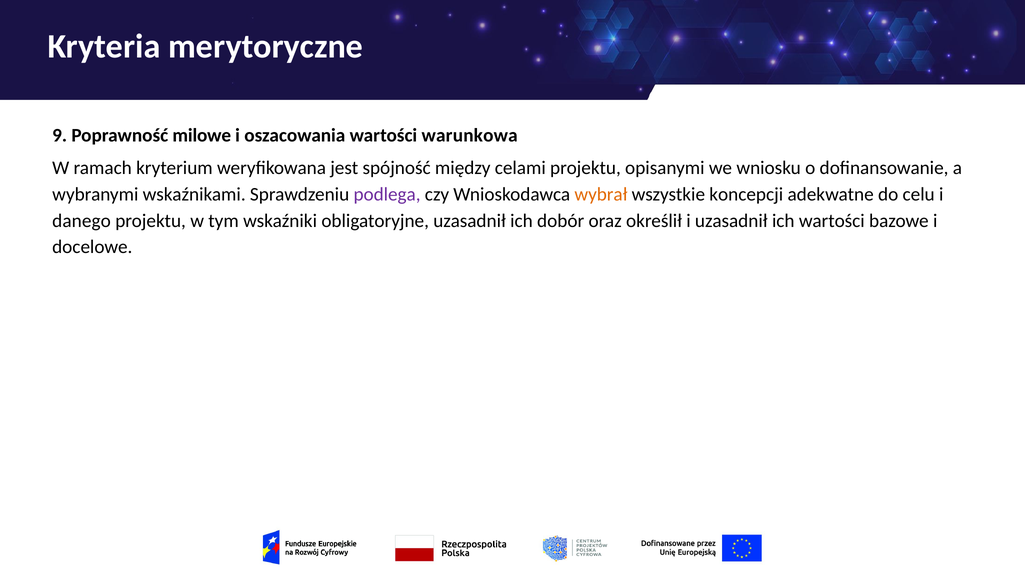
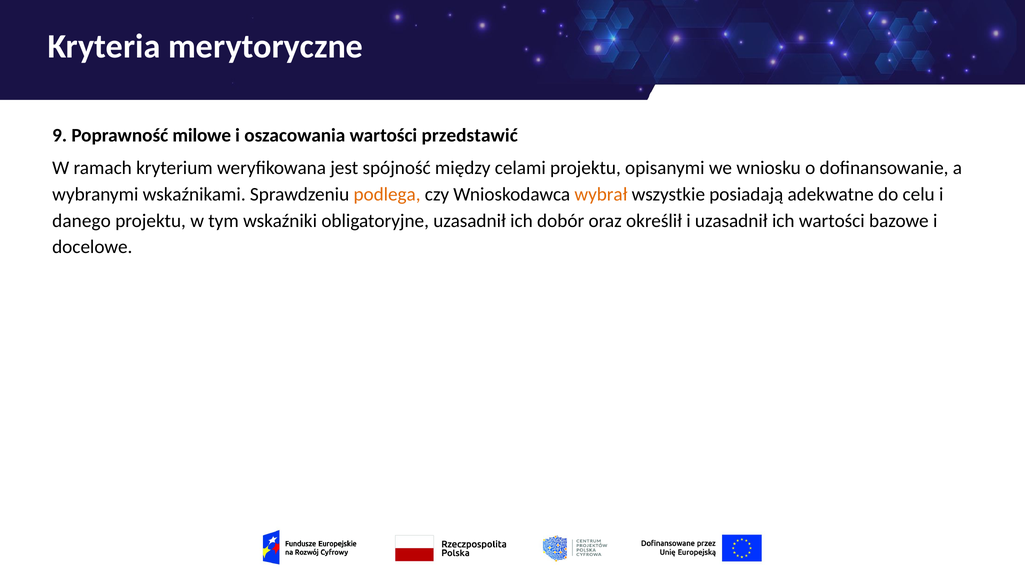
warunkowa: warunkowa -> przedstawić
podlega colour: purple -> orange
koncepcji: koncepcji -> posiadają
